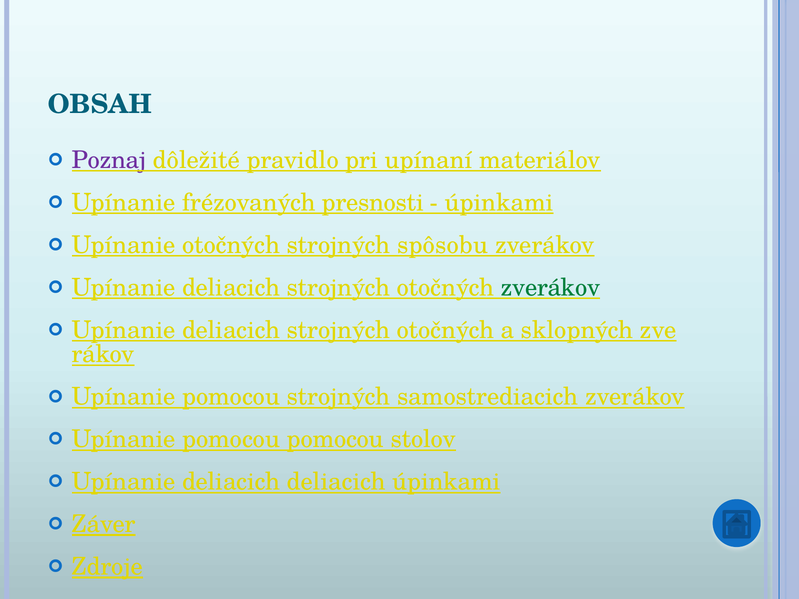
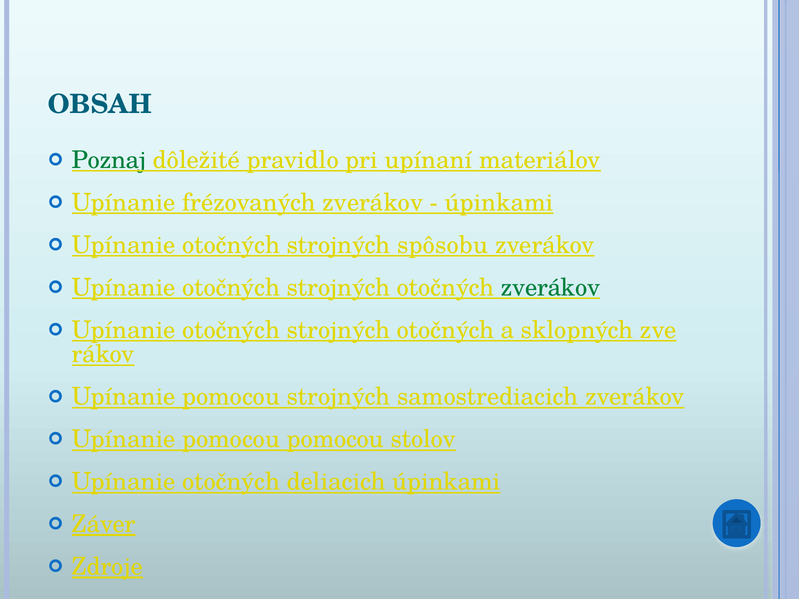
Poznaj colour: purple -> green
frézovaných presnosti: presnosti -> zverákov
deliacich at (231, 288): deliacich -> otočných
deliacich at (231, 330): deliacich -> otočných
deliacich at (231, 482): deliacich -> otočných
